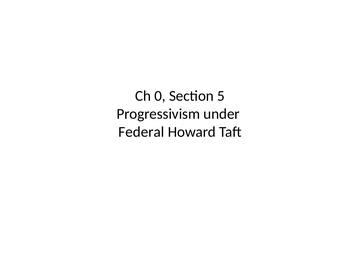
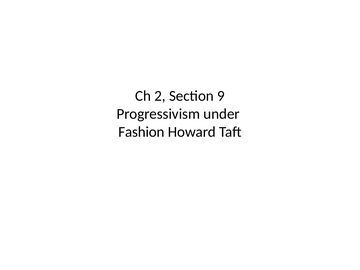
0: 0 -> 2
5: 5 -> 9
Federal: Federal -> Fashion
